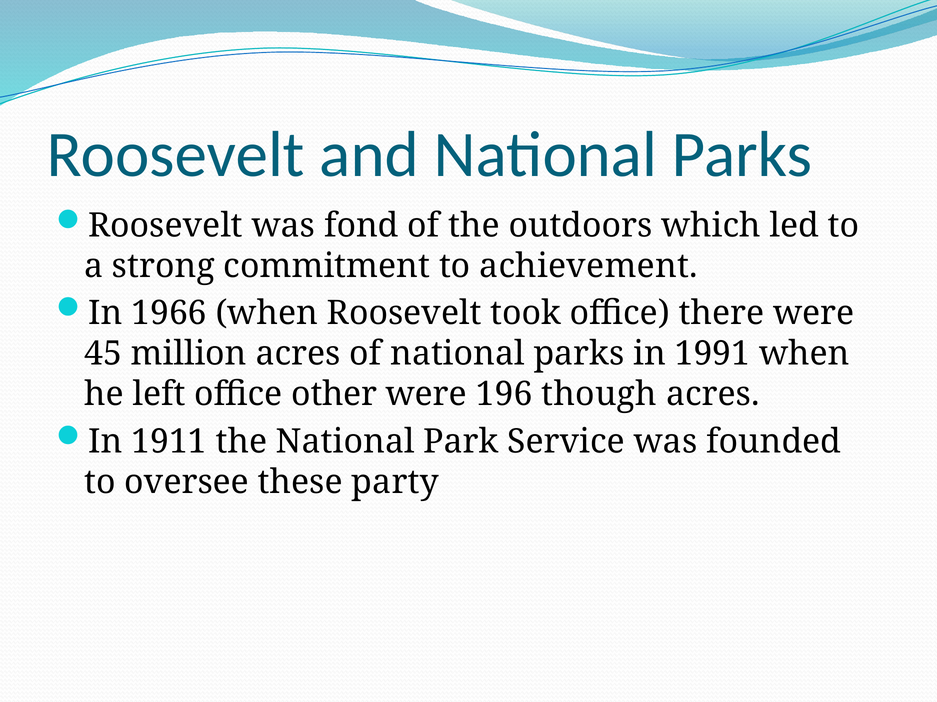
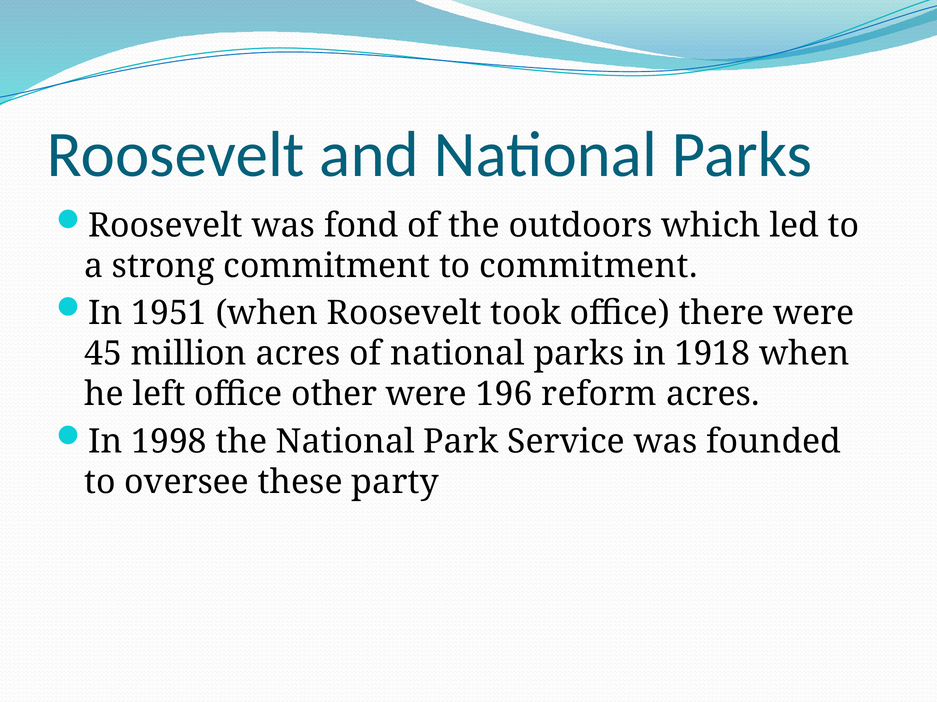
to achievement: achievement -> commitment
1966: 1966 -> 1951
1991: 1991 -> 1918
though: though -> reform
1911: 1911 -> 1998
